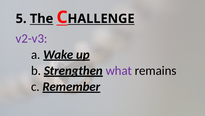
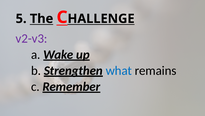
what colour: purple -> blue
